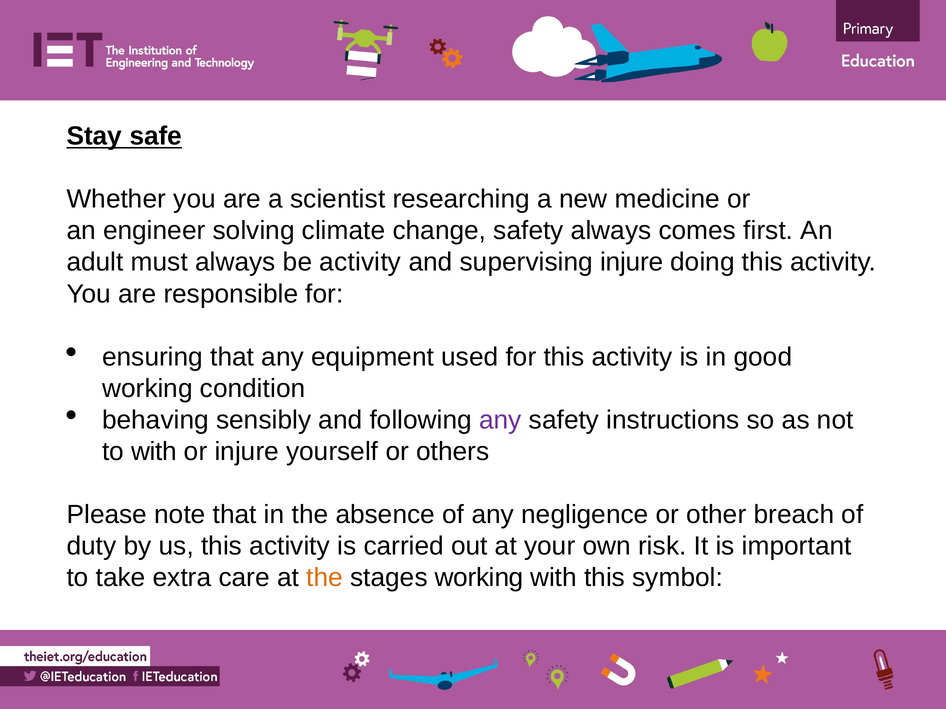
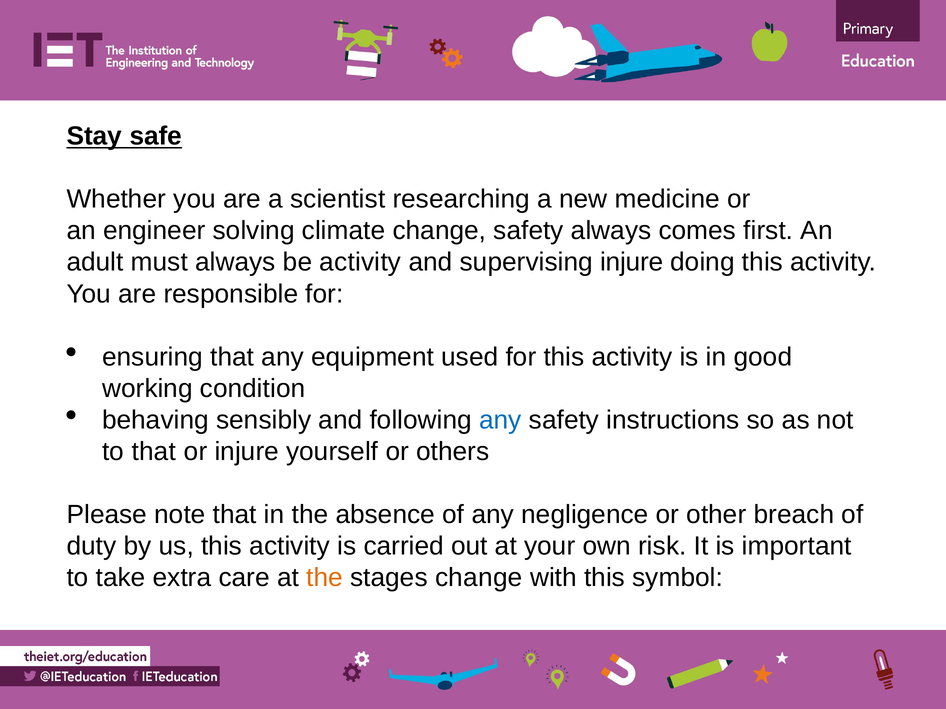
any at (500, 420) colour: purple -> blue
to with: with -> that
stages working: working -> change
